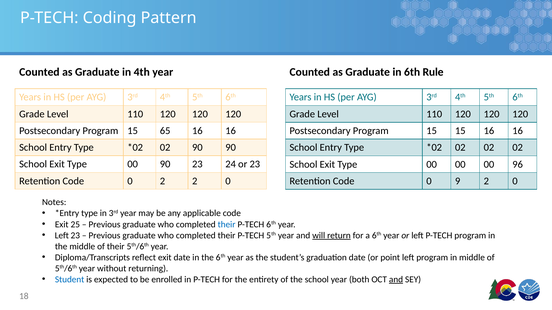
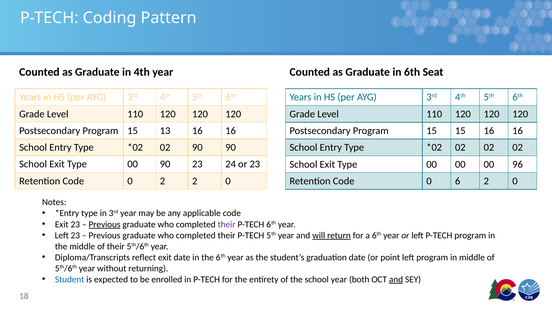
Rule: Rule -> Seat
65: 65 -> 13
9: 9 -> 6
Exit 25: 25 -> 23
Previous at (105, 225) underline: none -> present
their at (227, 225) colour: blue -> purple
